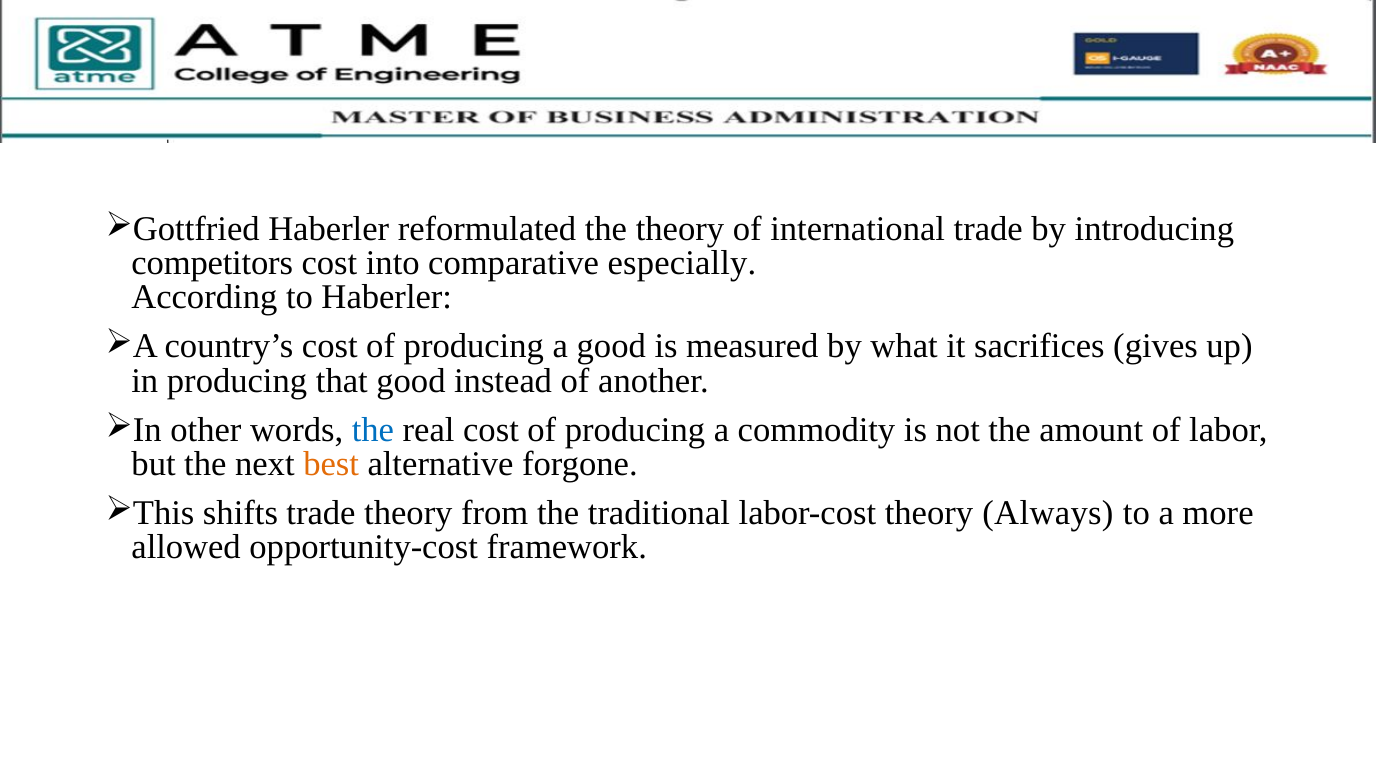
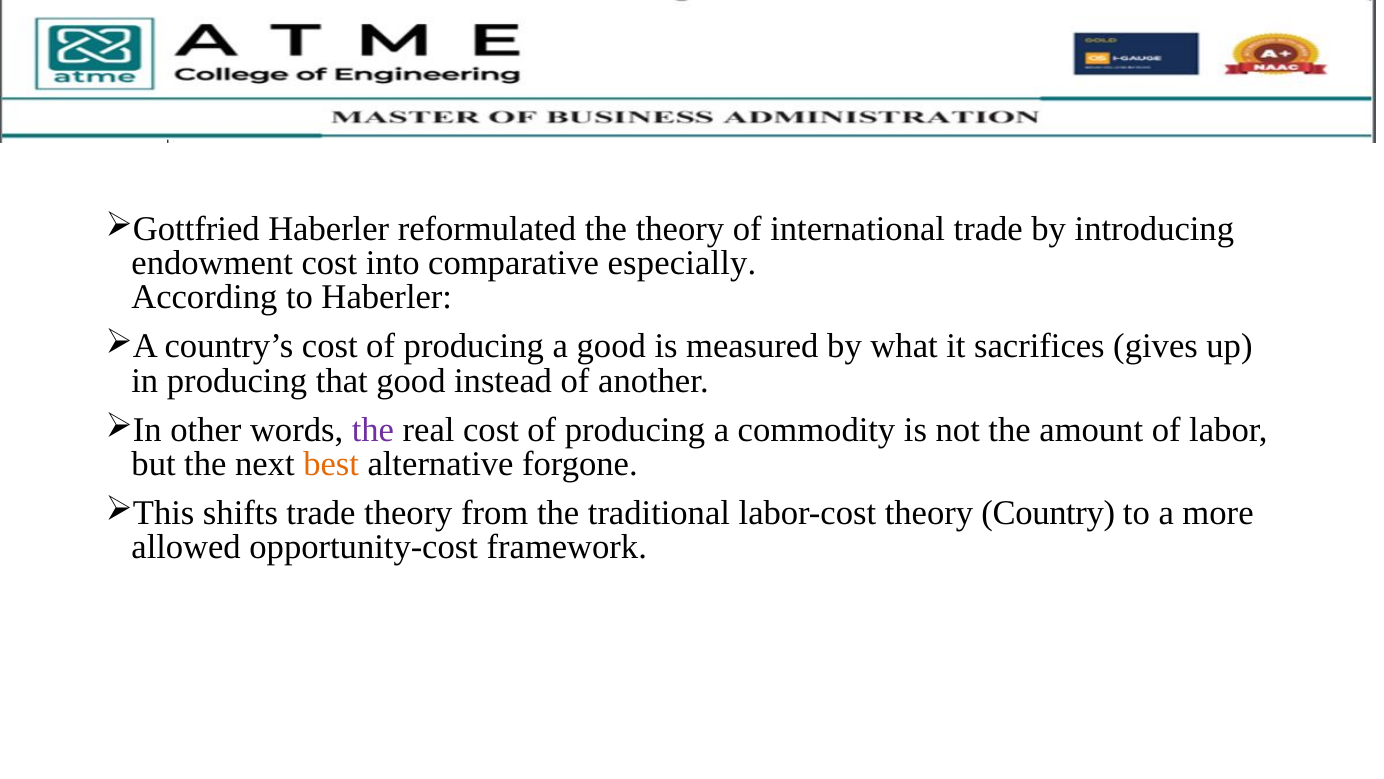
competitors: competitors -> endowment
the at (373, 429) colour: blue -> purple
Always: Always -> Country
